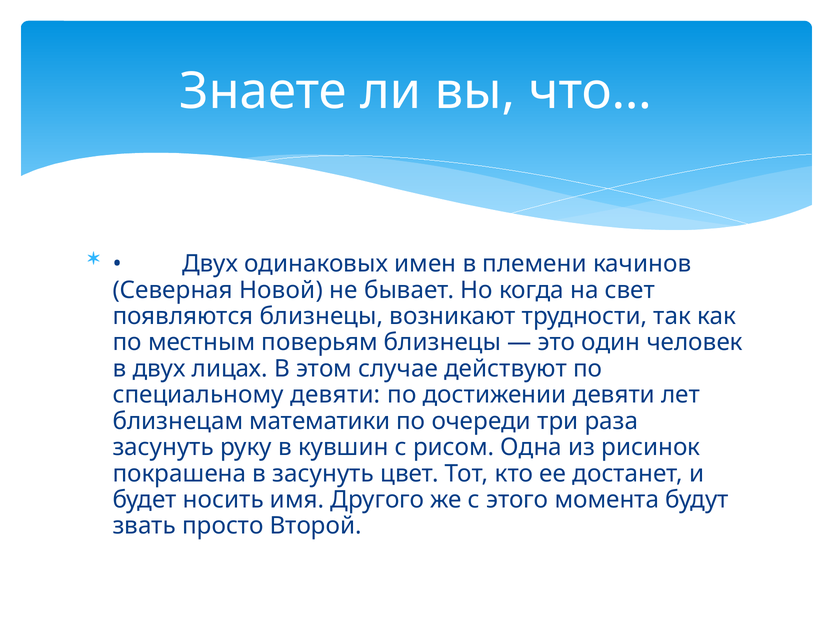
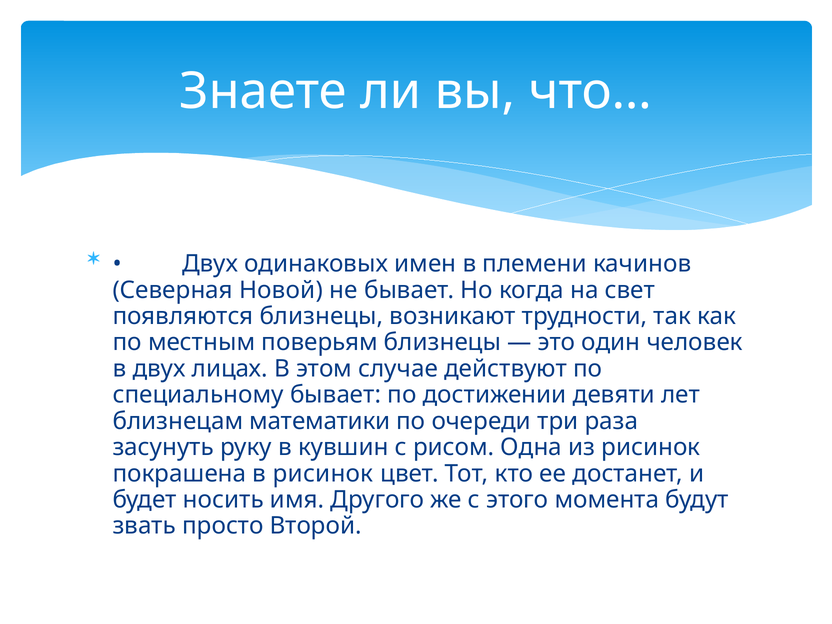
специальному девяти: девяти -> бывает
в засунуть: засунуть -> рисинок
